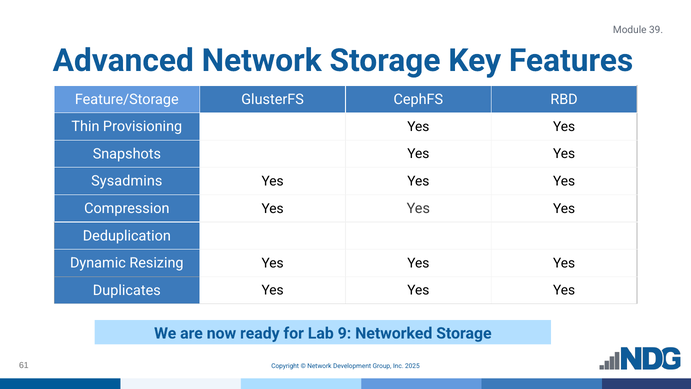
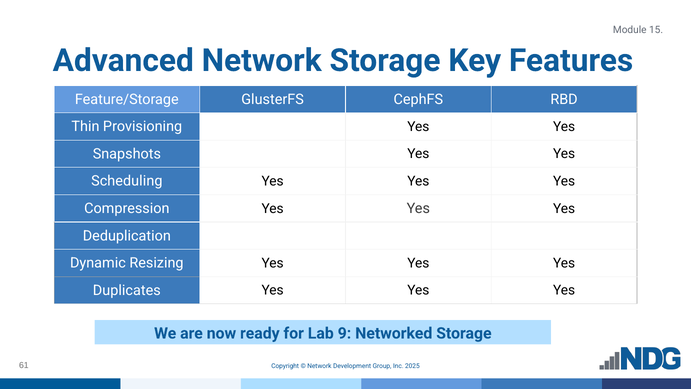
39: 39 -> 15
Sysadmins: Sysadmins -> Scheduling
